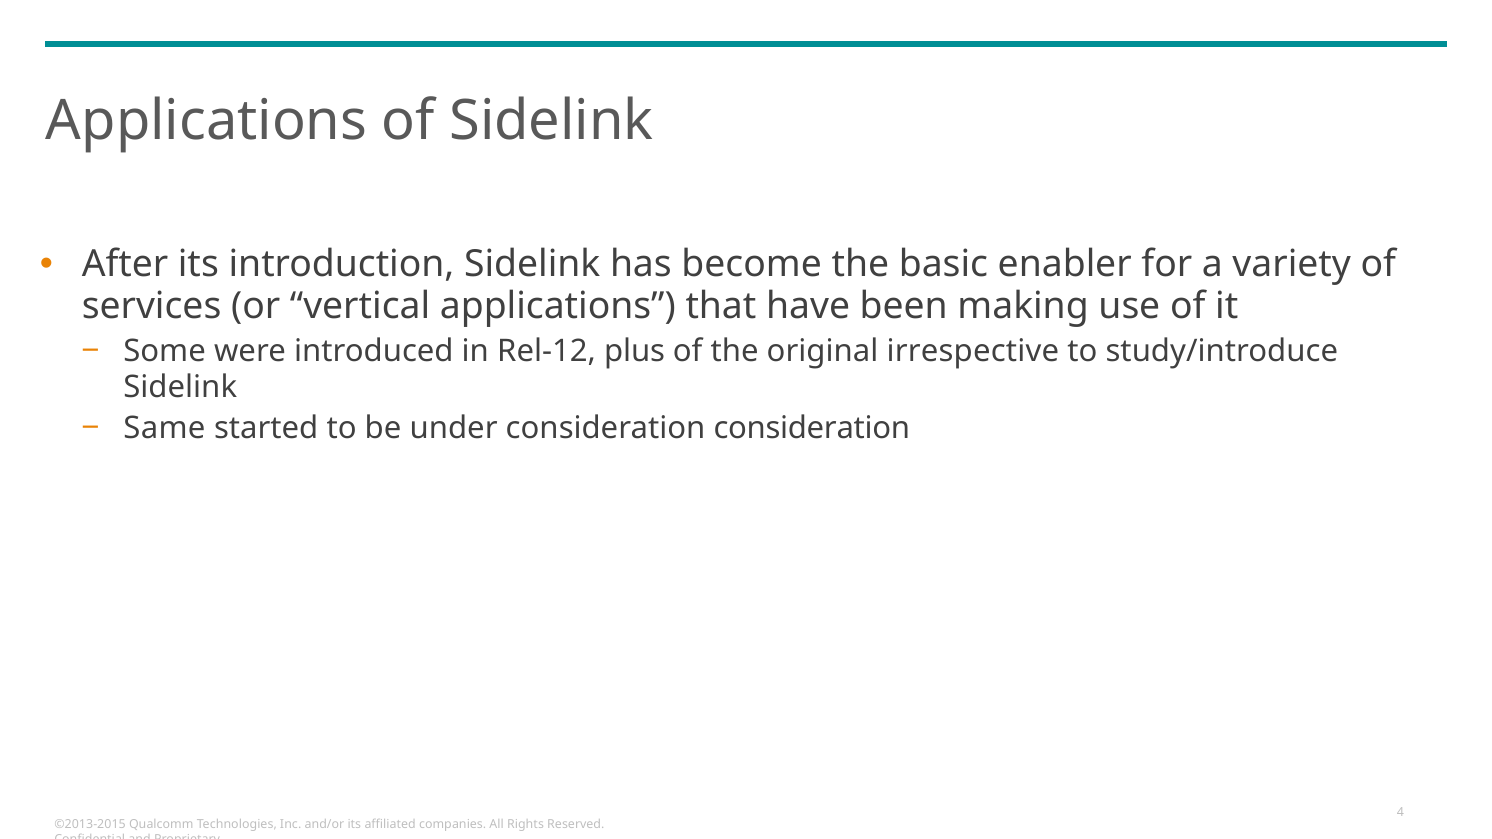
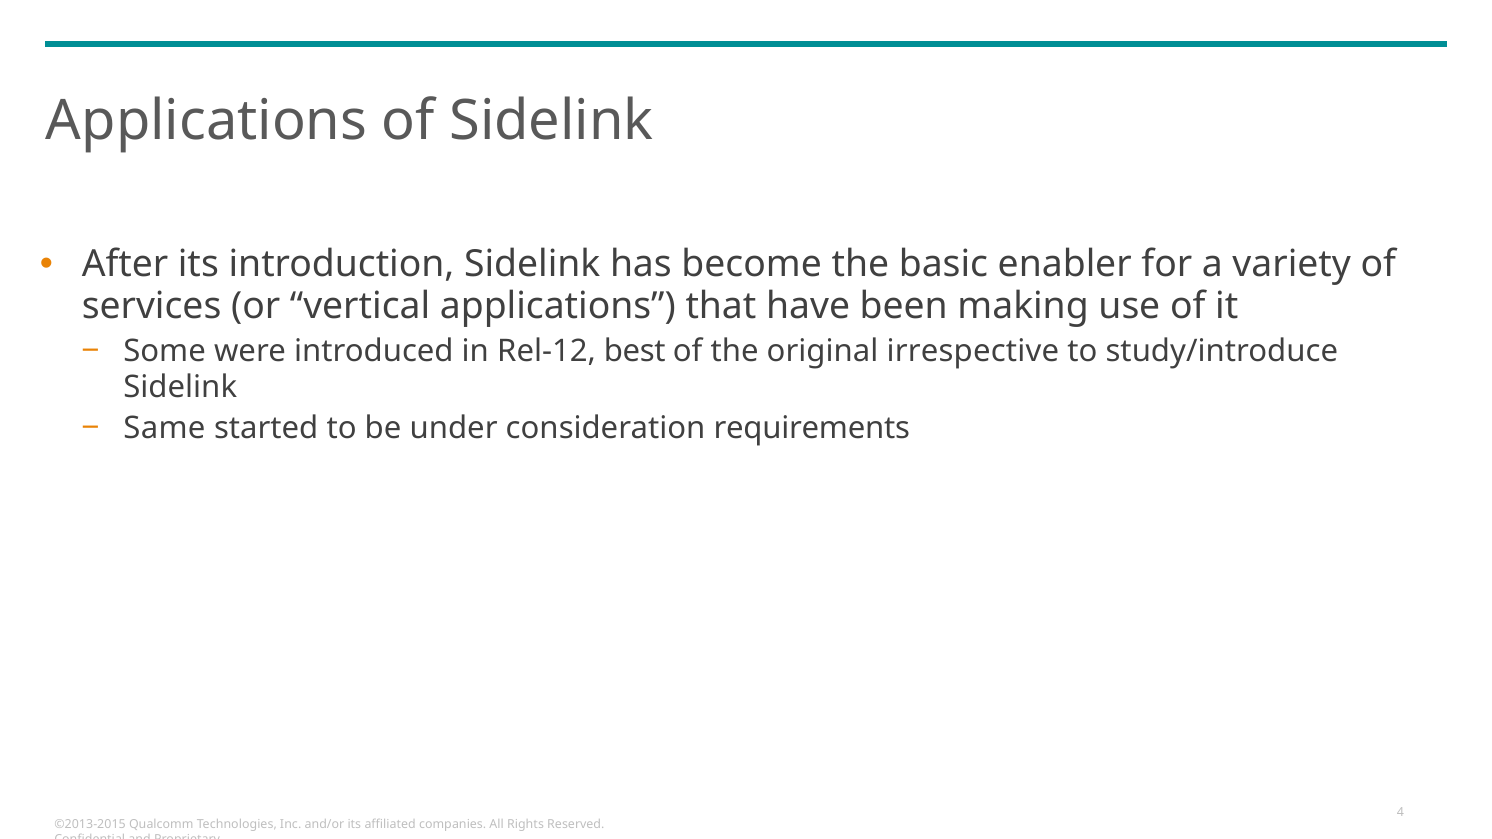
plus: plus -> best
consideration consideration: consideration -> requirements
